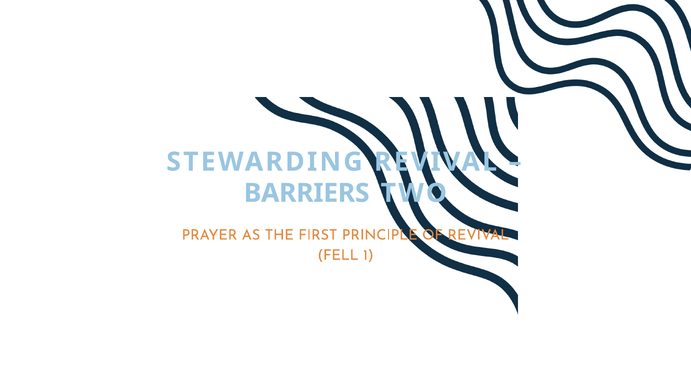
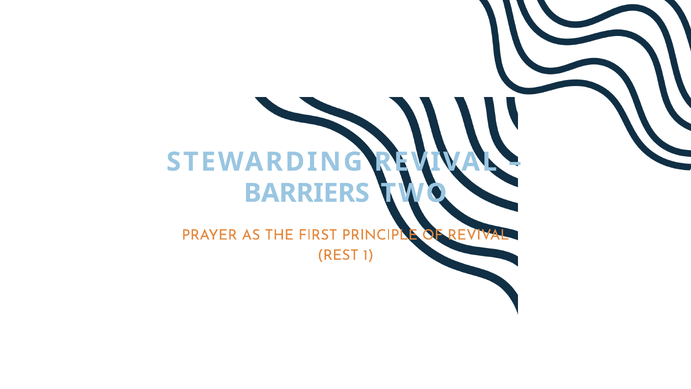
FELL: FELL -> REST
